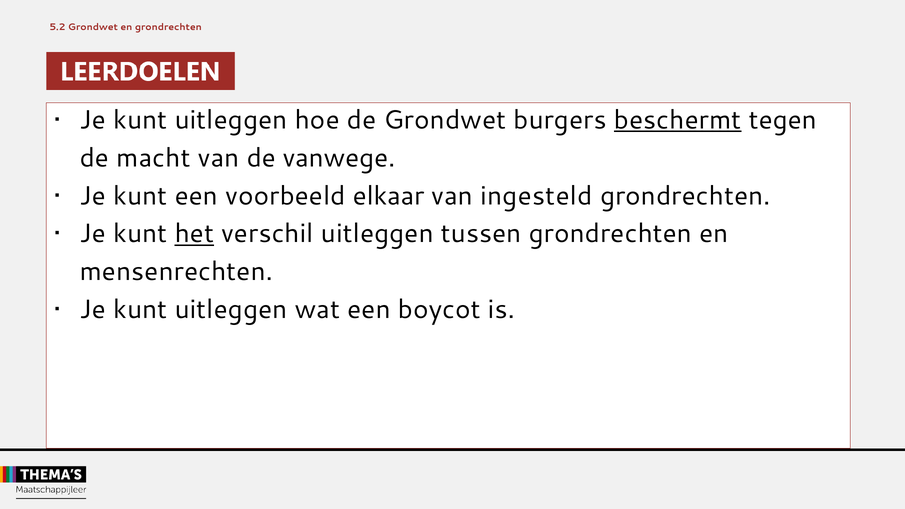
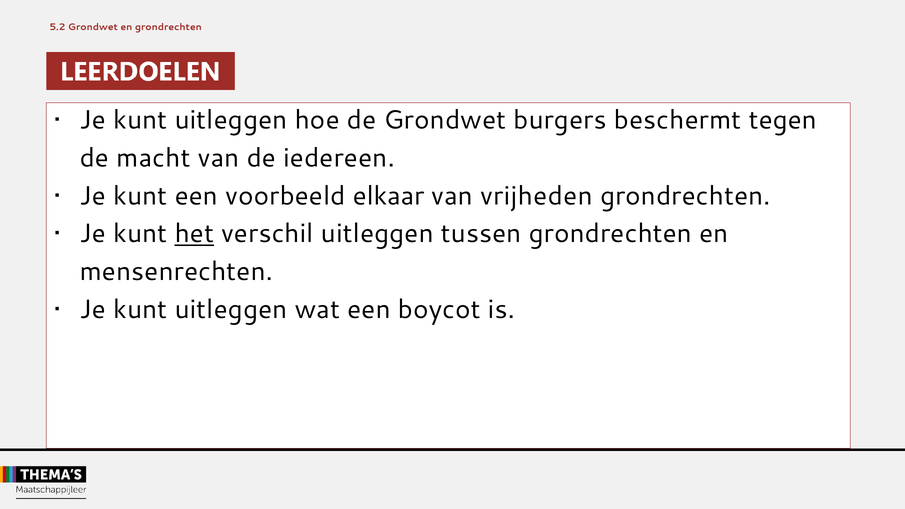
beschermt underline: present -> none
vanwege: vanwege -> iedereen
ingesteld: ingesteld -> vrijheden
